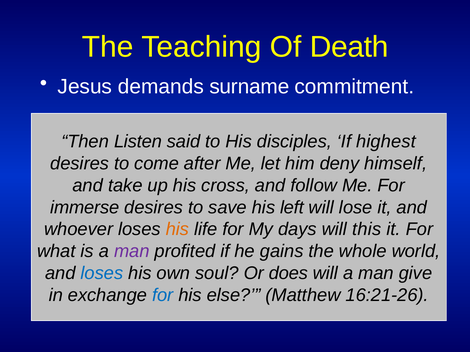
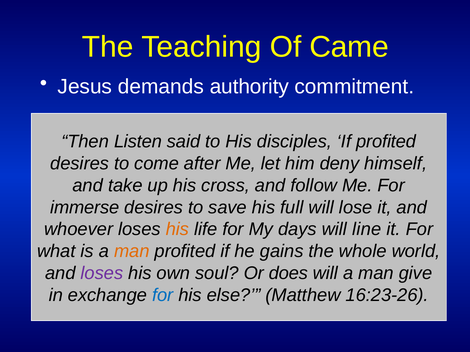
Death: Death -> Came
surname: surname -> authority
If highest: highest -> profited
left: left -> full
this: this -> line
man at (132, 252) colour: purple -> orange
loses at (102, 273) colour: blue -> purple
16:21-26: 16:21-26 -> 16:23-26
